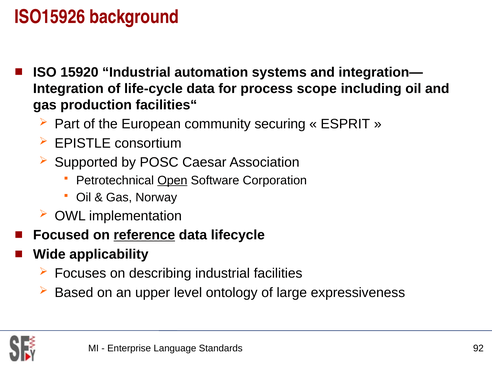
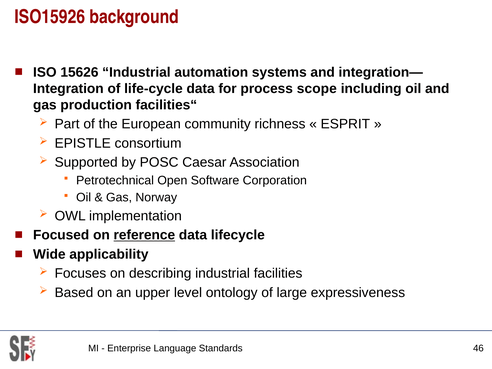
15920: 15920 -> 15626
securing: securing -> richness
Open underline: present -> none
92: 92 -> 46
